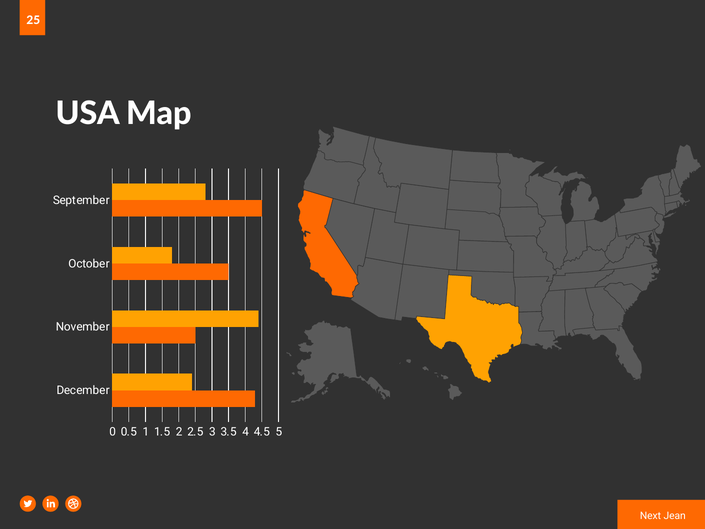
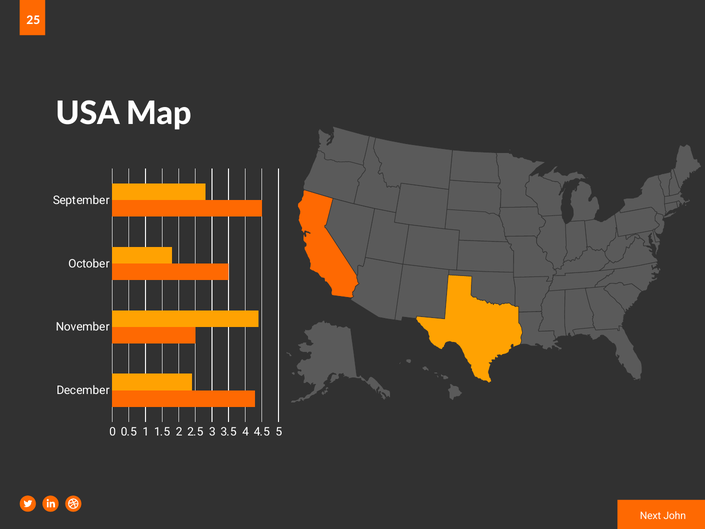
Jean: Jean -> John
